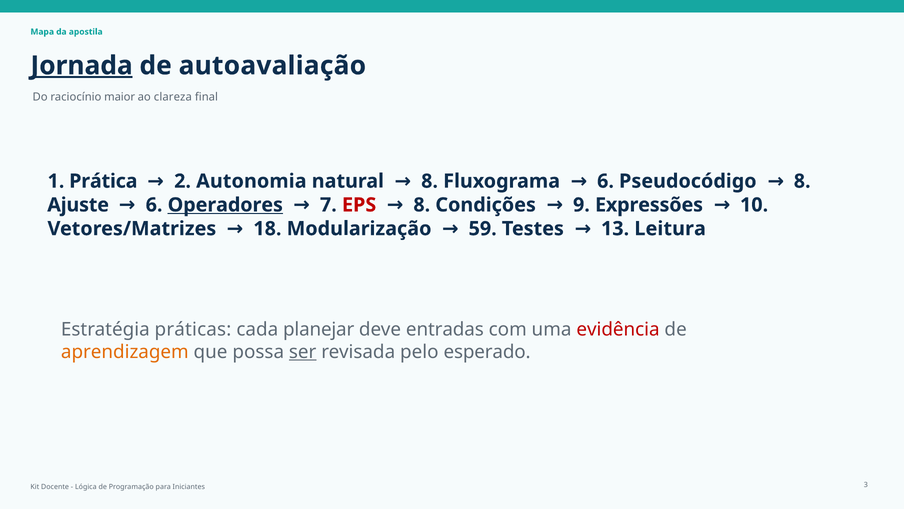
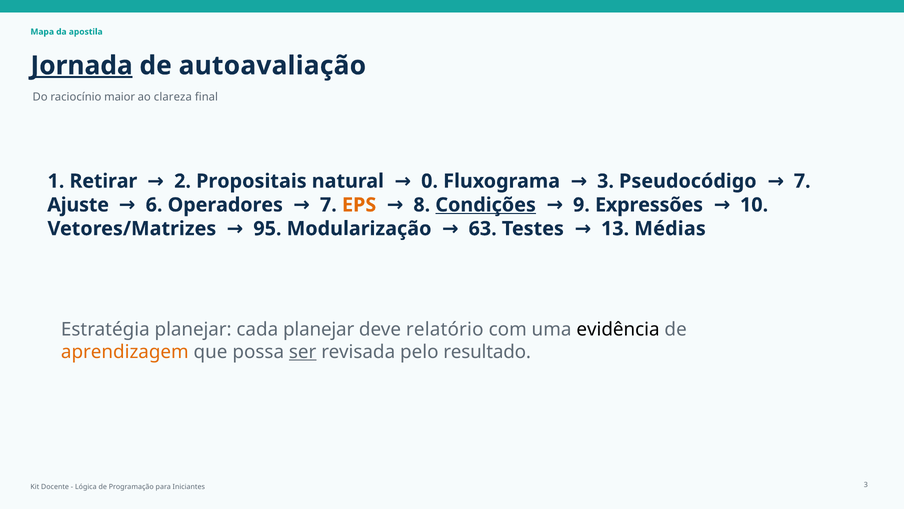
Prática: Prática -> Retirar
Autonomia: Autonomia -> Propositais
natural 8: 8 -> 0
Fluxograma 6: 6 -> 3
Pseudocódigo 8: 8 -> 7
Operadores underline: present -> none
EPS colour: red -> orange
Condições underline: none -> present
18: 18 -> 95
59: 59 -> 63
Leitura: Leitura -> Médias
Estratégia práticas: práticas -> planejar
entradas: entradas -> relatório
evidência colour: red -> black
esperado: esperado -> resultado
